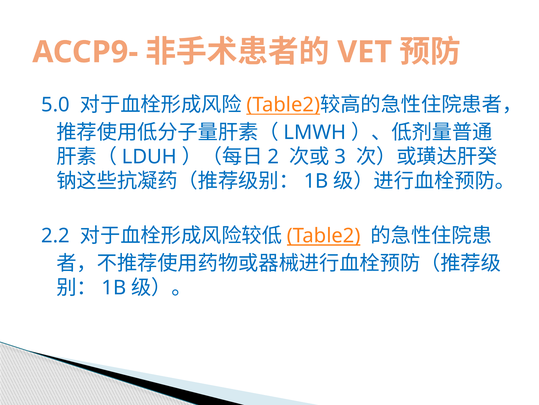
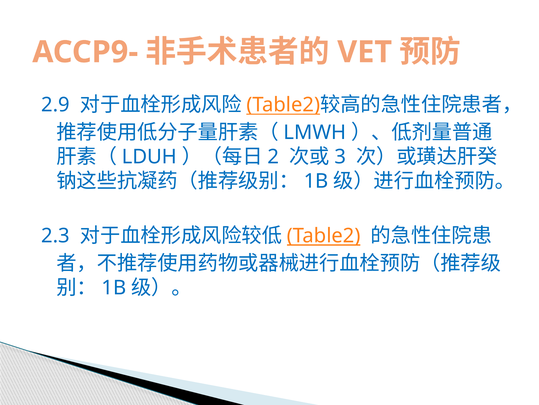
5.0: 5.0 -> 2.9
2.2: 2.2 -> 2.3
